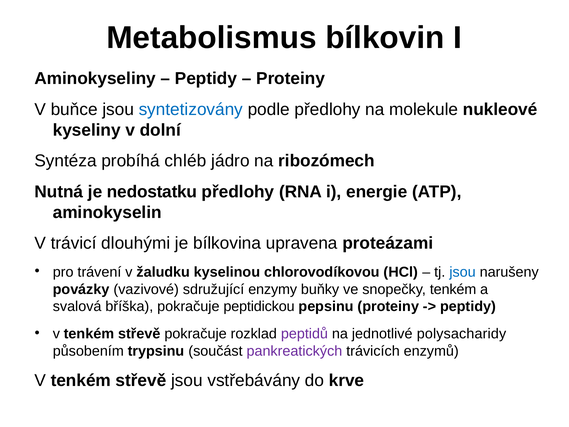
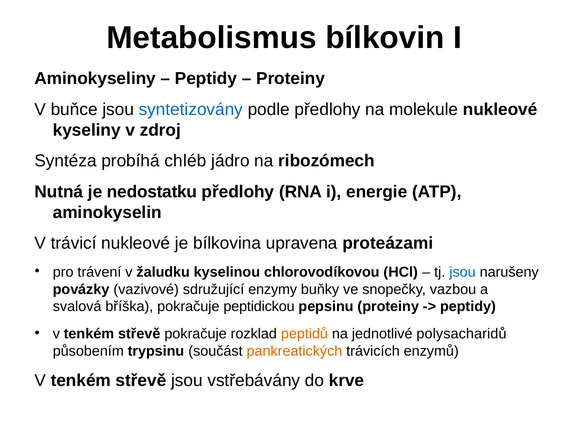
dolní: dolní -> zdroj
trávicí dlouhými: dlouhými -> nukleové
snopečky tenkém: tenkém -> vazbou
peptidů colour: purple -> orange
polysacharidy: polysacharidy -> polysacharidů
pankreatických colour: purple -> orange
